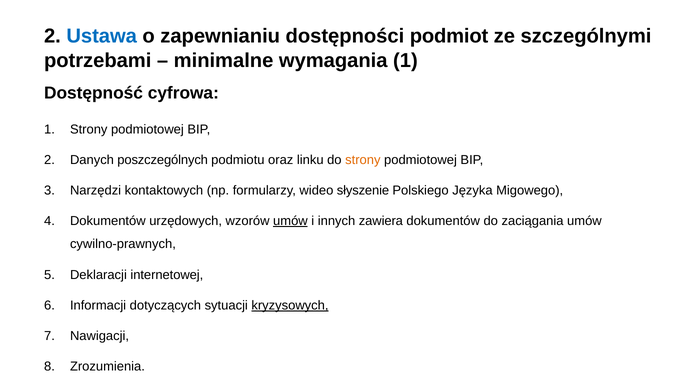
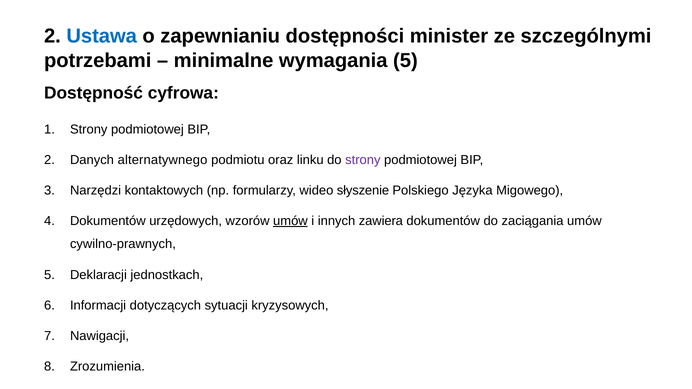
podmiot: podmiot -> minister
wymagania 1: 1 -> 5
poszczególnych: poszczególnych -> alternatywnego
strony at (363, 160) colour: orange -> purple
internetowej: internetowej -> jednostkach
kryzysowych underline: present -> none
